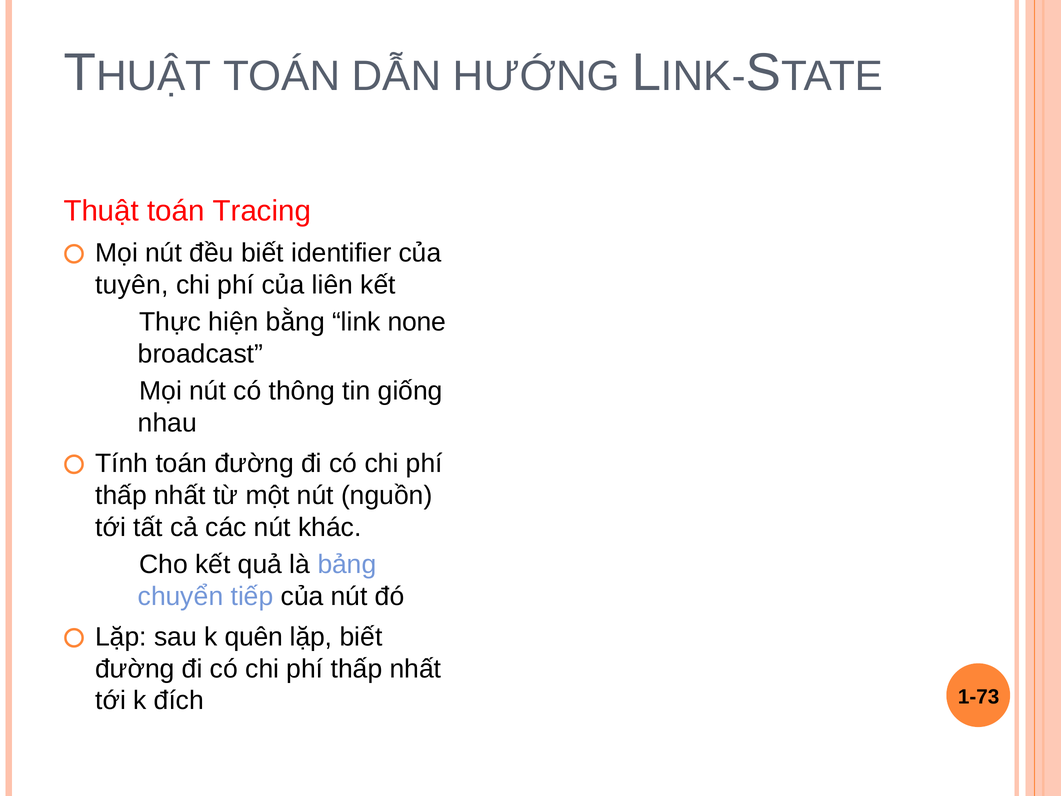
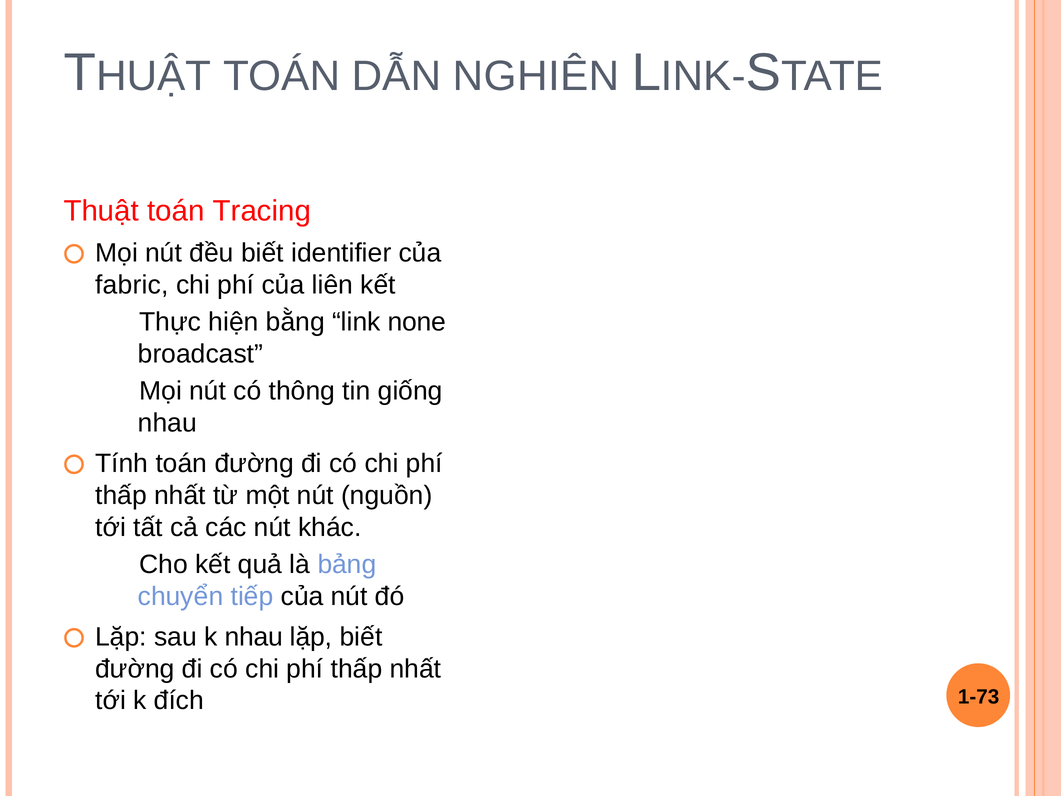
HƯỚNG: HƯỚNG -> NGHIÊN
tuyên: tuyên -> fabric
k quên: quên -> nhau
